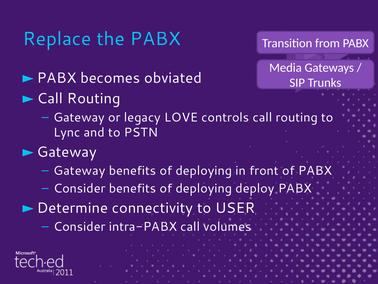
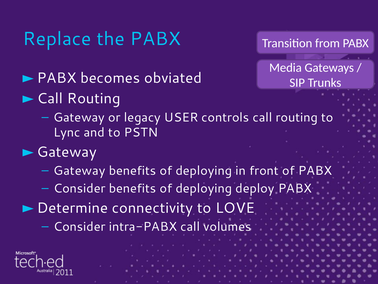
LOVE: LOVE -> USER
USER: USER -> LOVE
